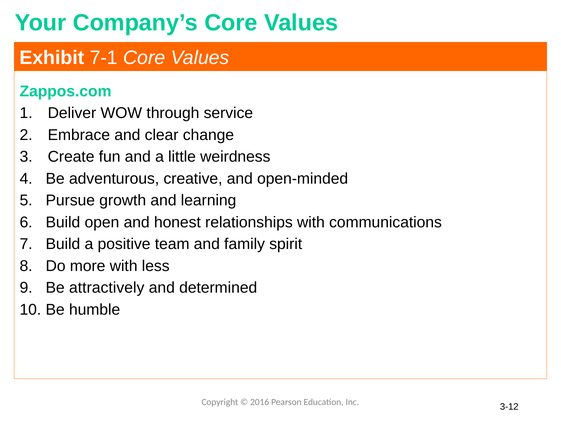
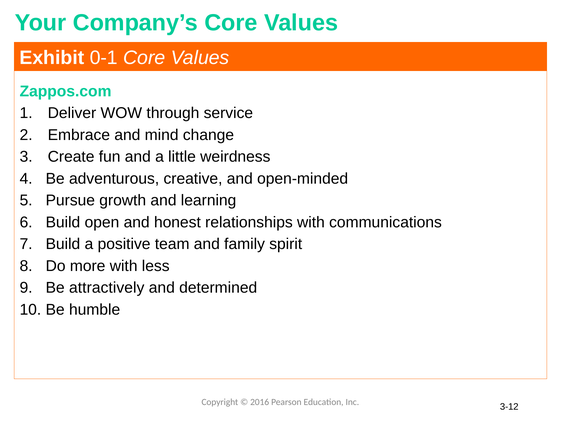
7-1: 7-1 -> 0-1
clear: clear -> mind
